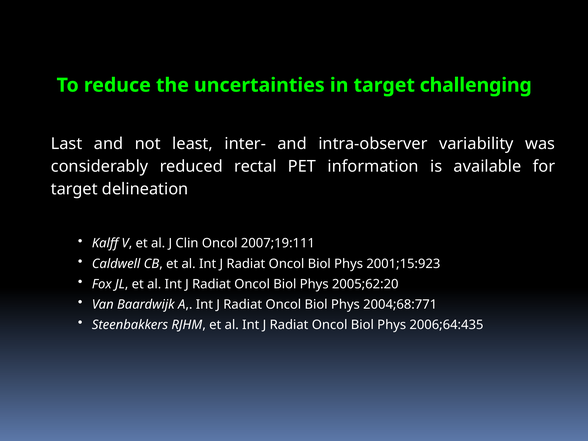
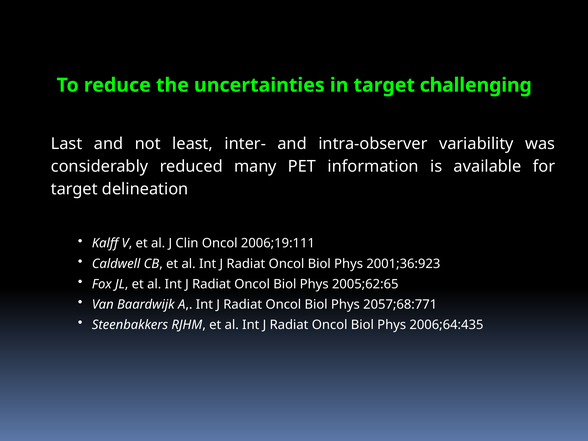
rectal: rectal -> many
2007;19:111: 2007;19:111 -> 2006;19:111
2001;15:923: 2001;15:923 -> 2001;36:923
2005;62:20: 2005;62:20 -> 2005;62:65
2004;68:771: 2004;68:771 -> 2057;68:771
